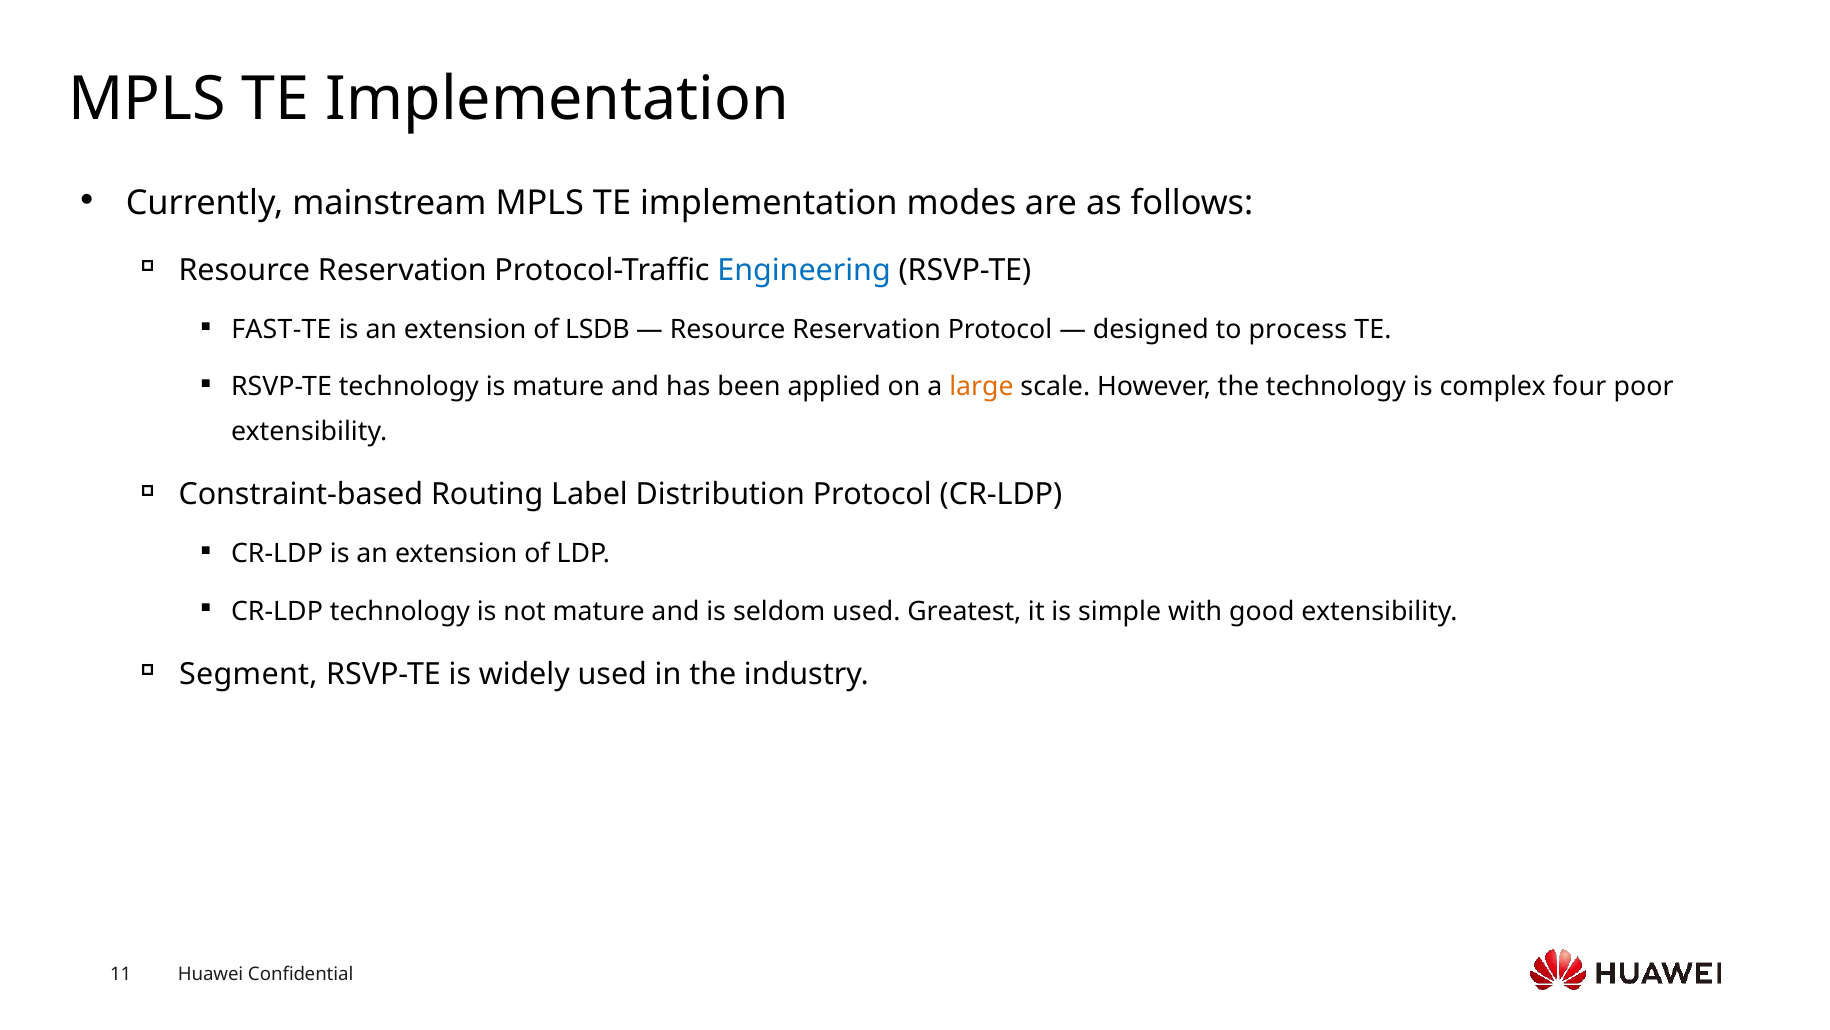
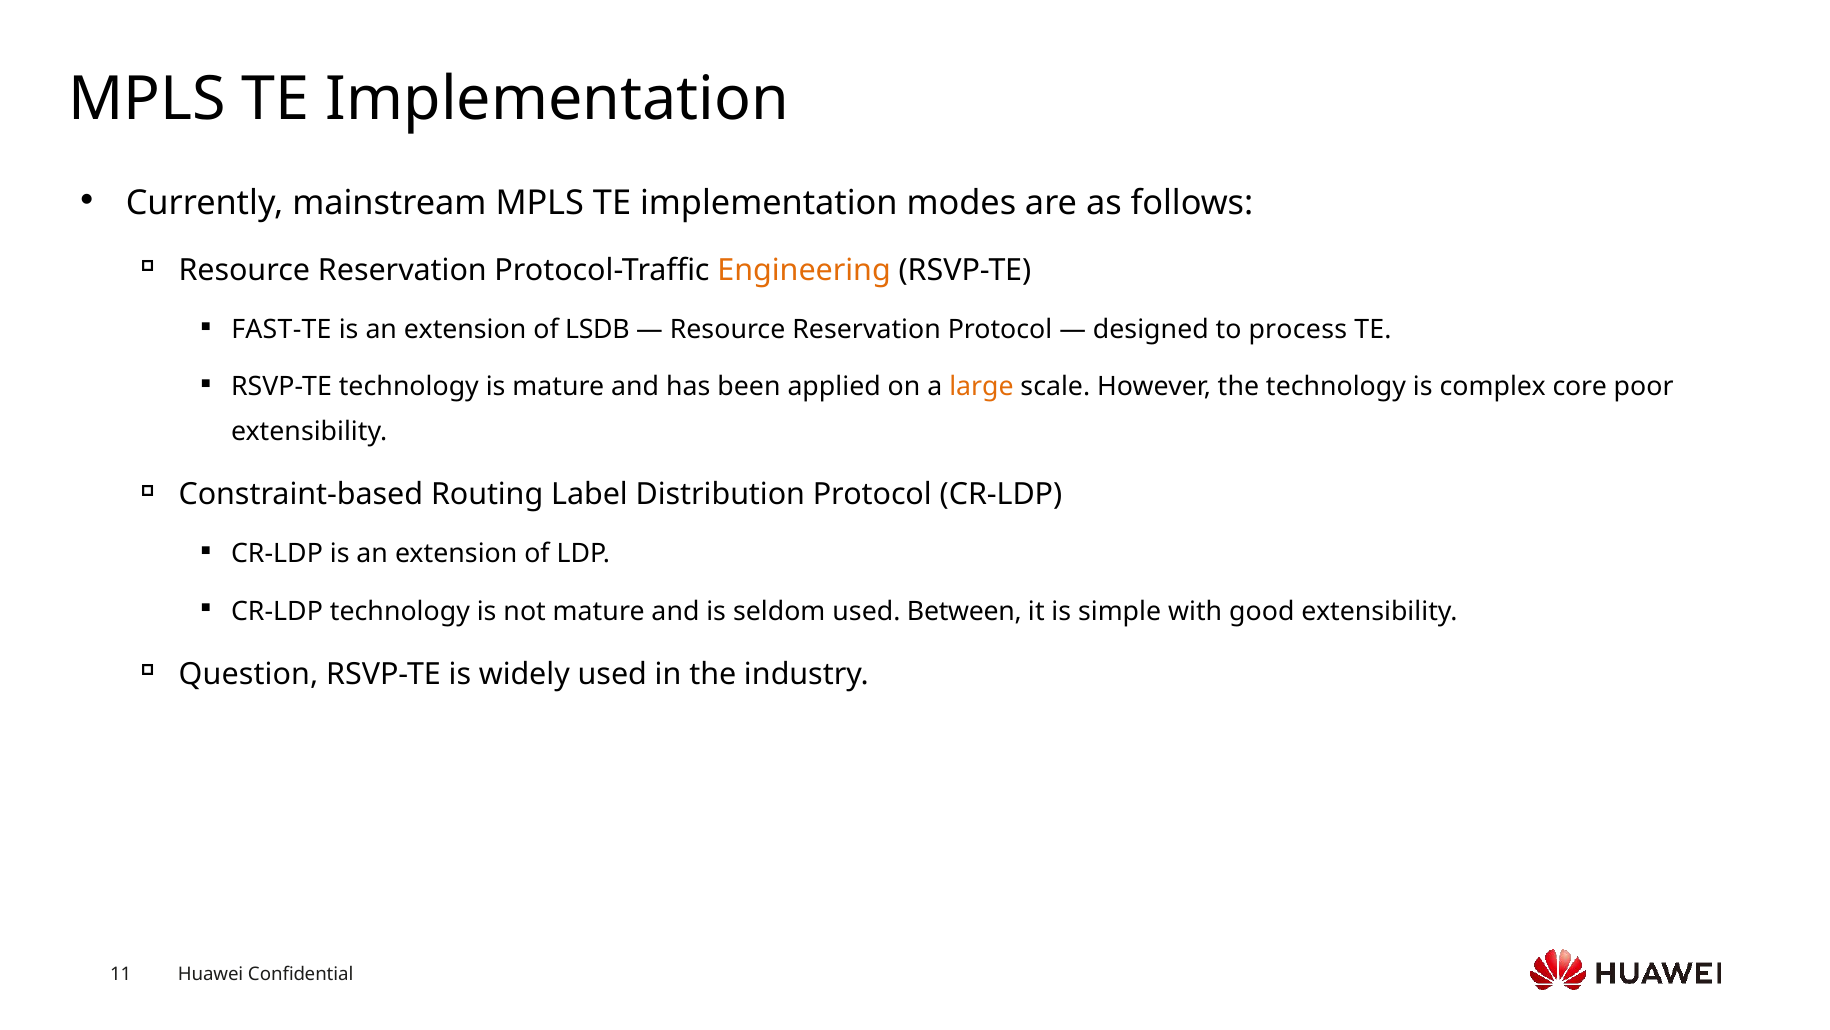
Engineering colour: blue -> orange
four: four -> core
Greatest: Greatest -> Between
Segment: Segment -> Question
